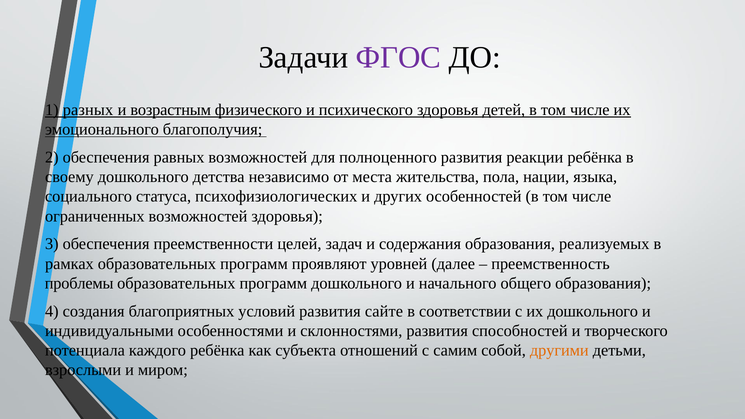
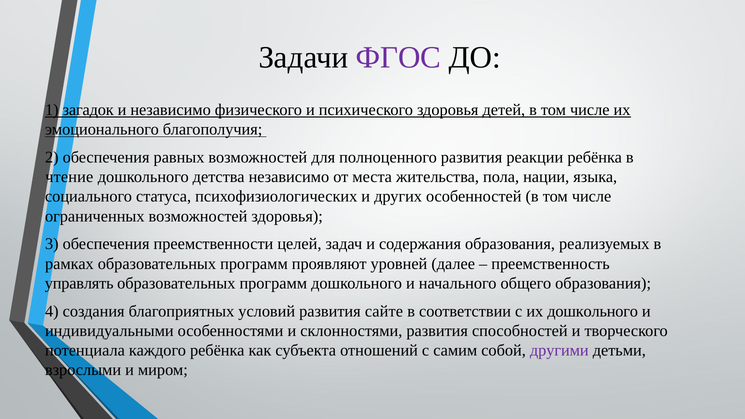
разных: разных -> загадок
и возрастным: возрастным -> независимо
своему: своему -> чтение
проблемы: проблемы -> управлять
другими colour: orange -> purple
